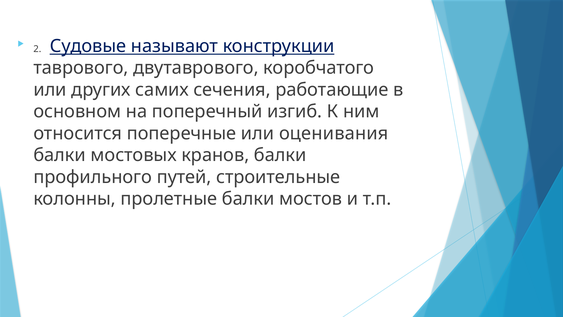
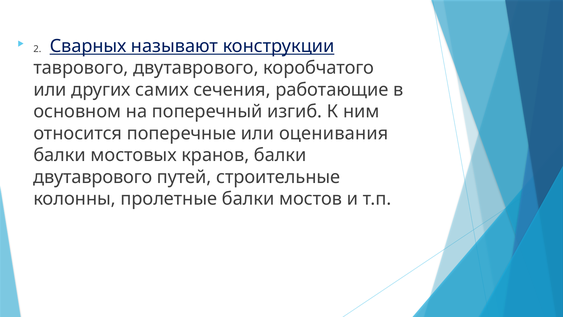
Судовые: Судовые -> Сварных
профильного at (93, 177): профильного -> двутаврового
